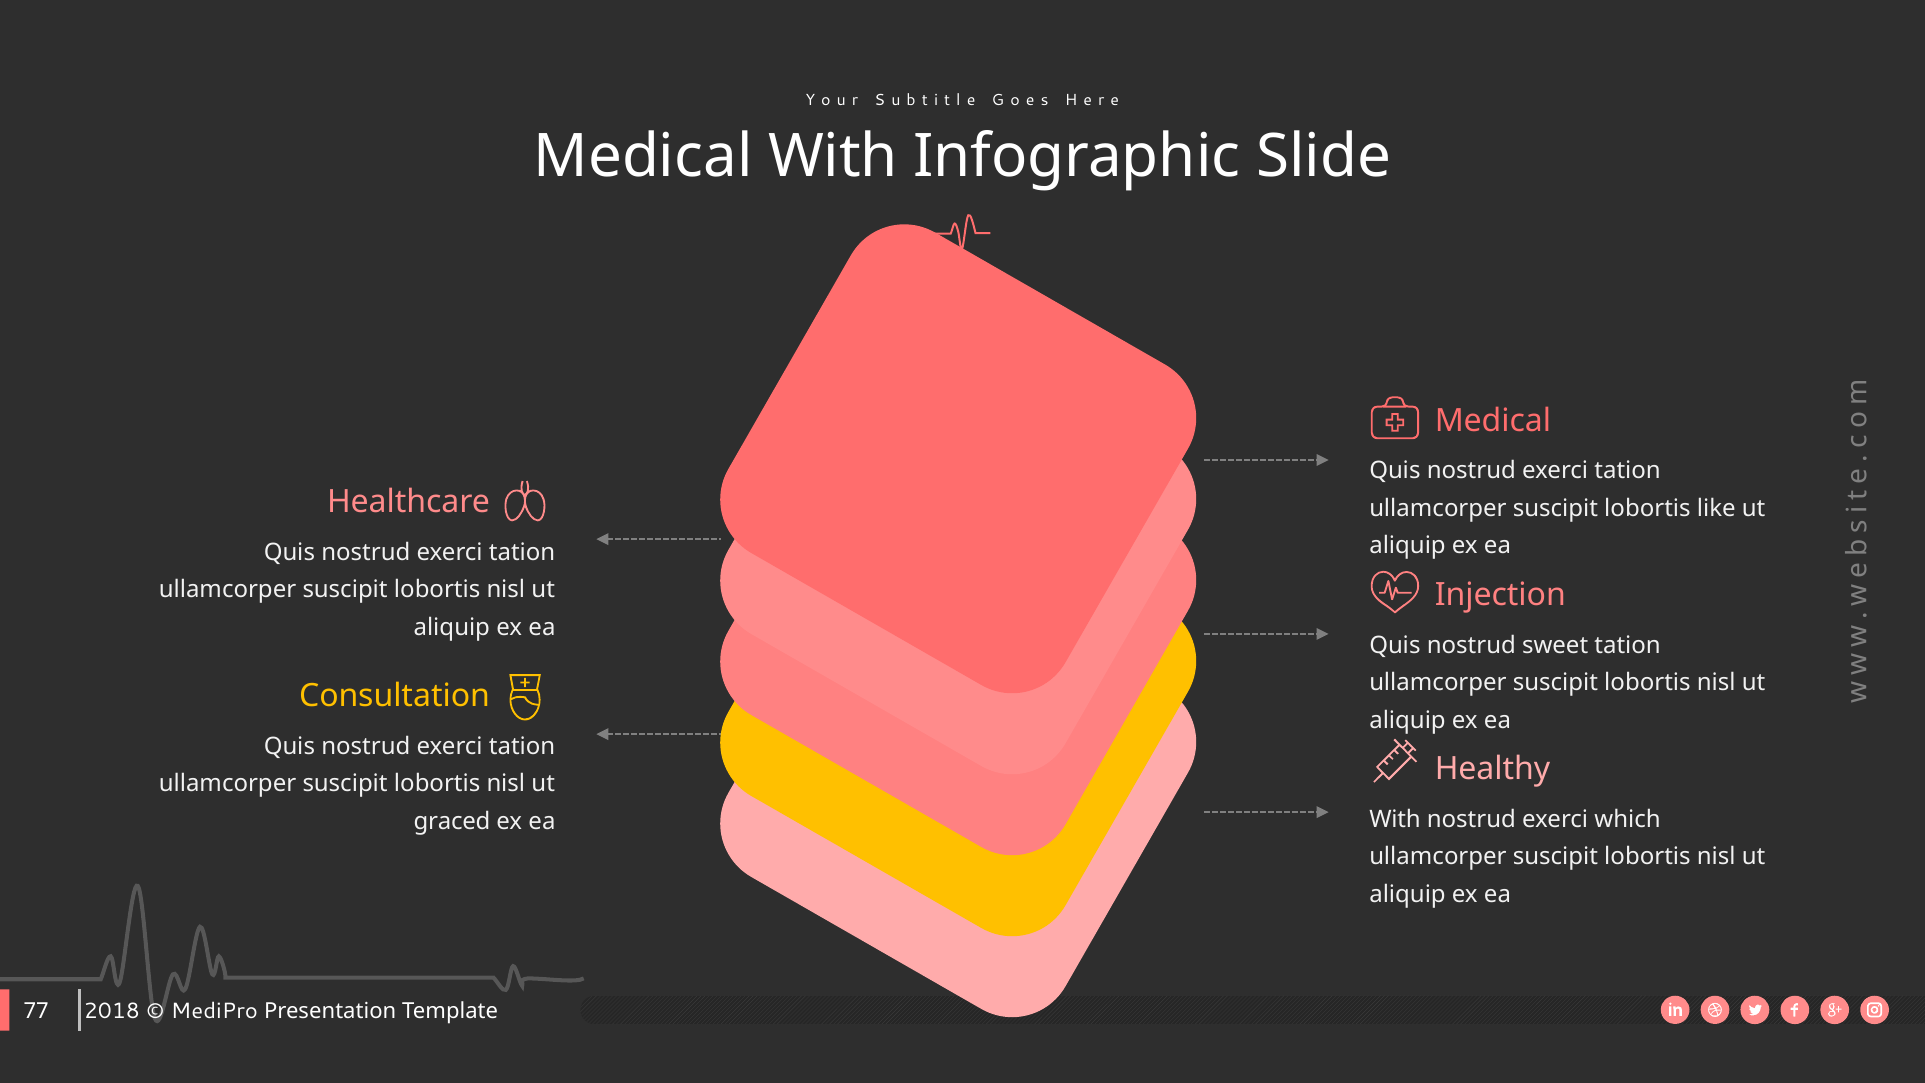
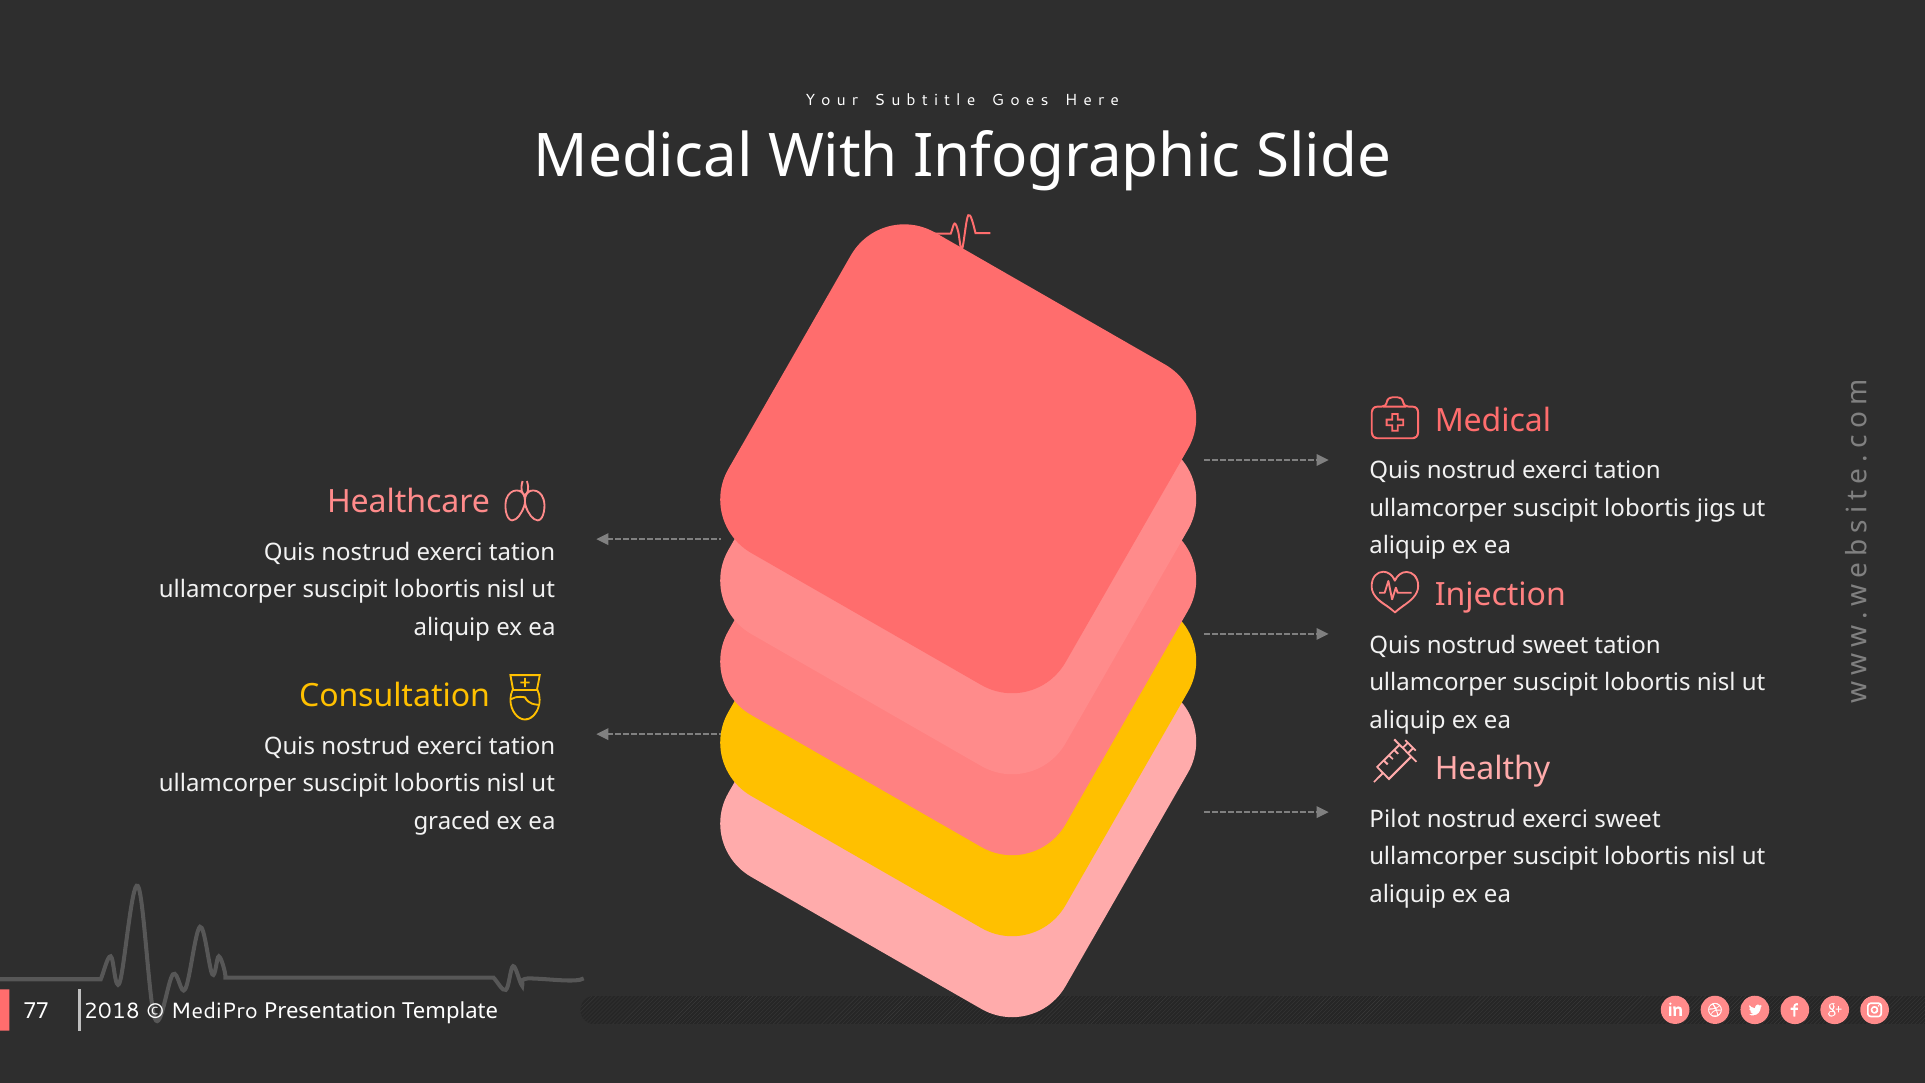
like: like -> jigs
With at (1395, 819): With -> Pilot
exerci which: which -> sweet
